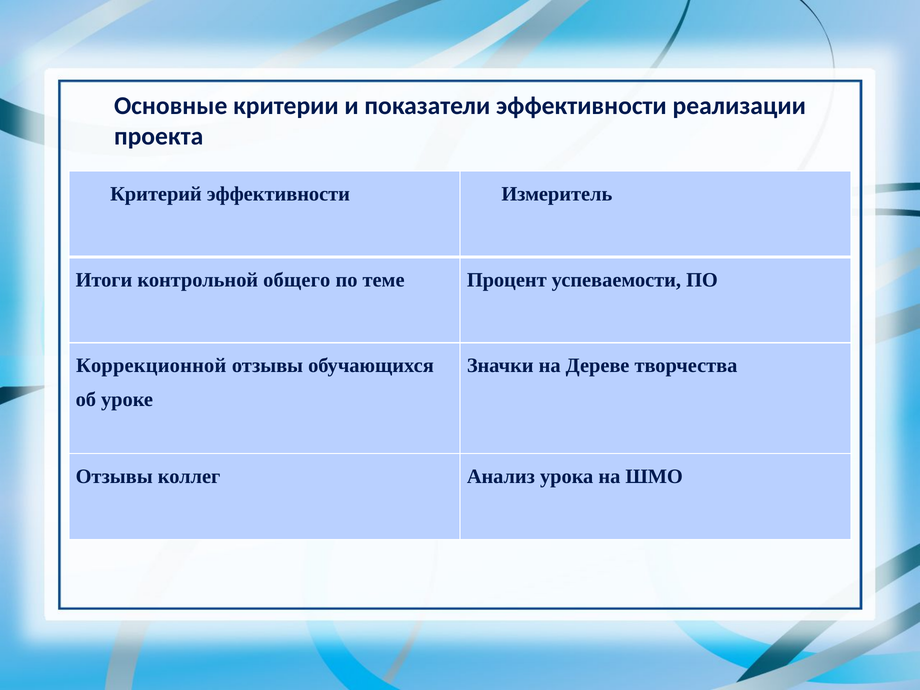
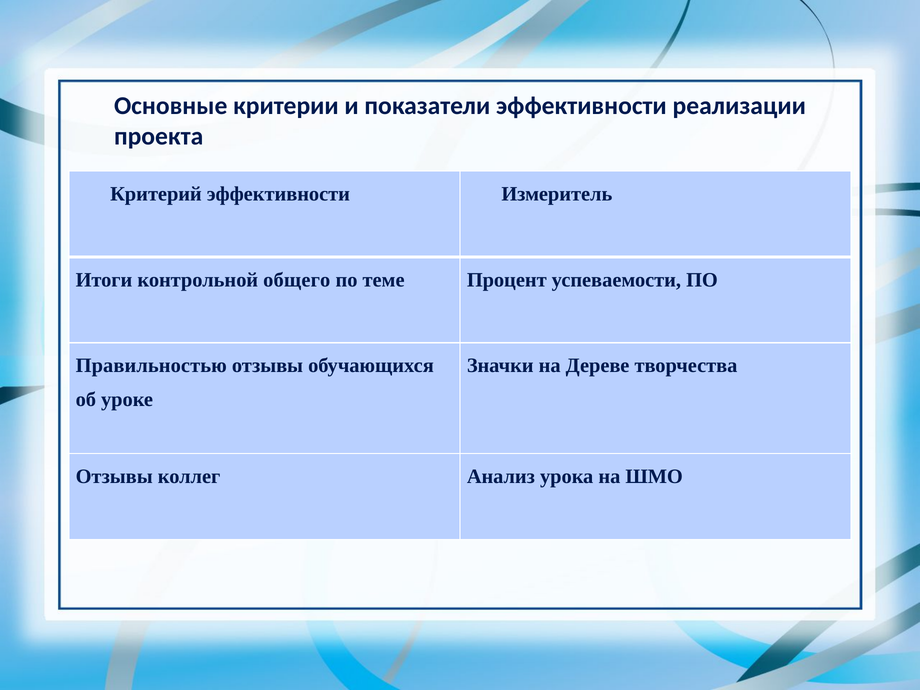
Коррекционной: Коррекционной -> Правильностью
